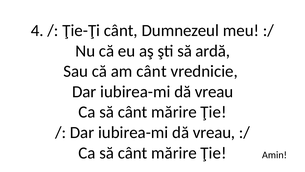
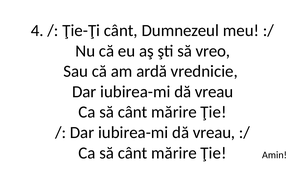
ardă: ardă -> vreo
am cânt: cânt -> ardă
